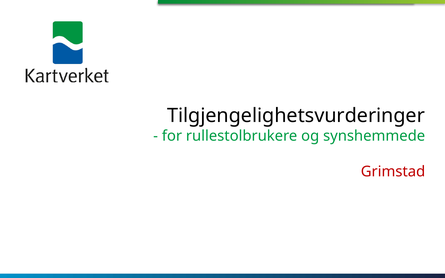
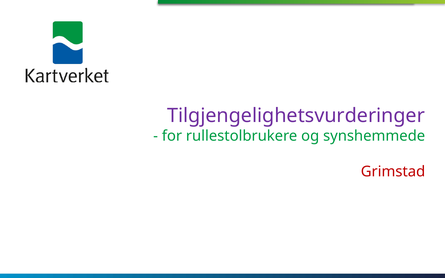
Tilgjengelighetsvurderinger colour: black -> purple
